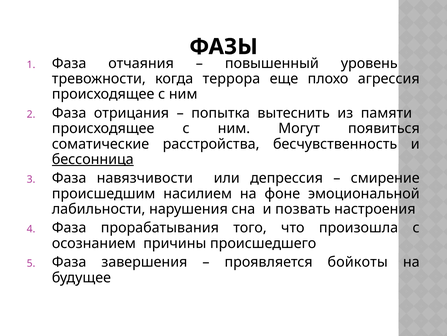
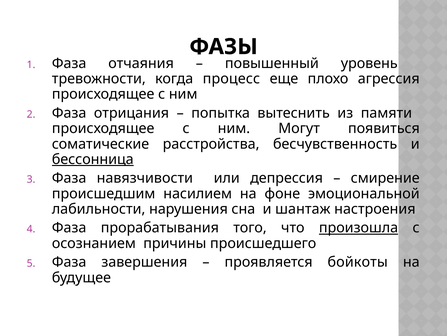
террора: террора -> процесс
позвать: позвать -> шантаж
произошла underline: none -> present
